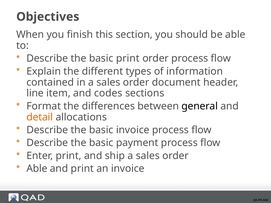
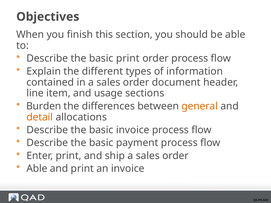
codes: codes -> usage
Format: Format -> Burden
general colour: black -> orange
